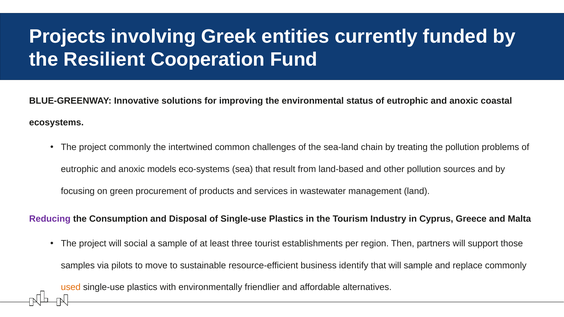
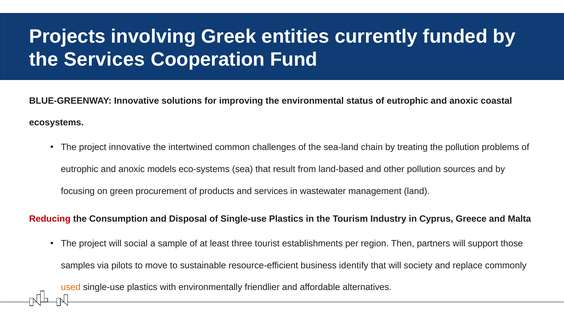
the Resilient: Resilient -> Services
project commonly: commonly -> innovative
Reducing colour: purple -> red
will sample: sample -> society
